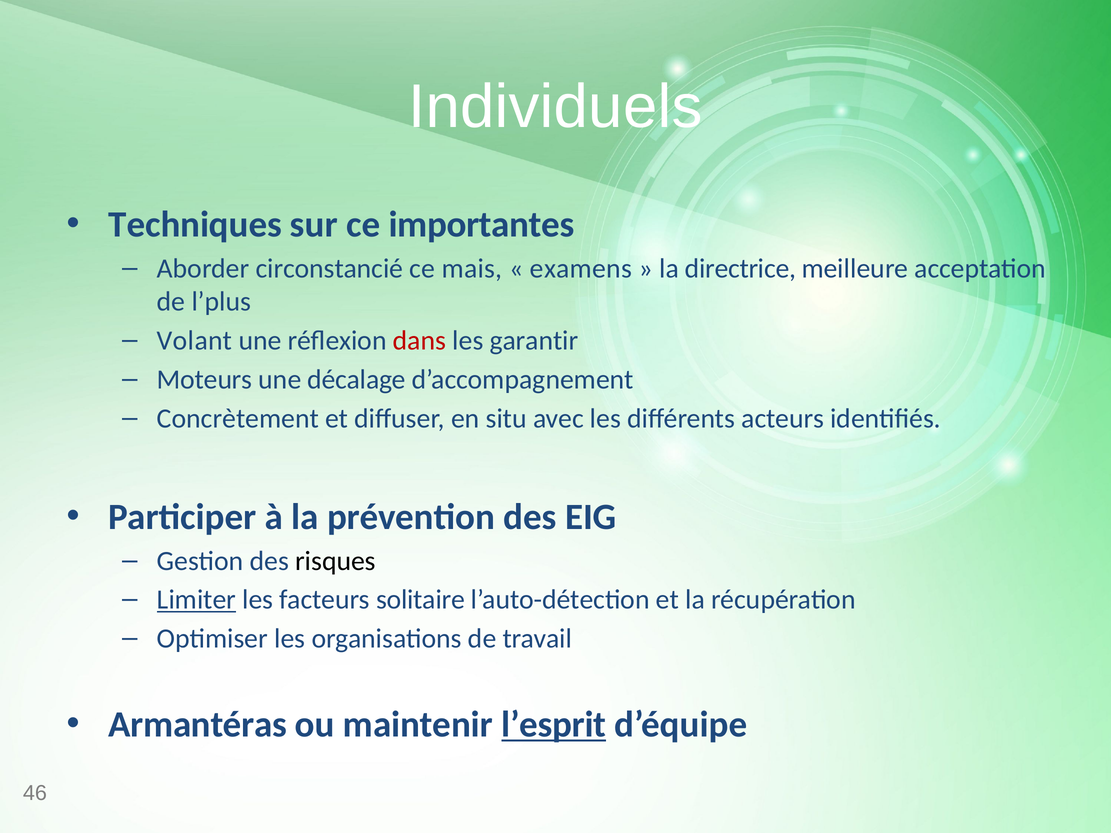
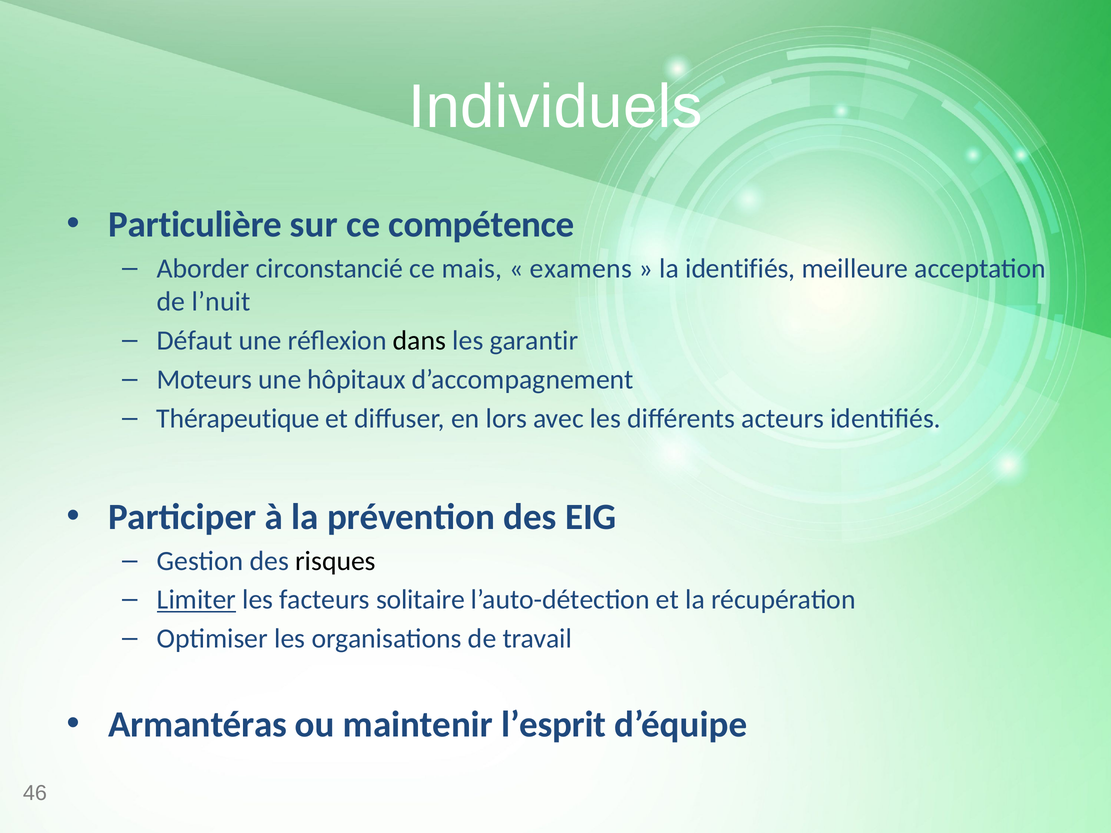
Techniques: Techniques -> Particulière
importantes: importantes -> compétence
la directrice: directrice -> identifiés
l’plus: l’plus -> l’nuit
Volant: Volant -> Défaut
dans colour: red -> black
décalage: décalage -> hôpitaux
Concrètement: Concrètement -> Thérapeutique
situ: situ -> lors
l’esprit underline: present -> none
